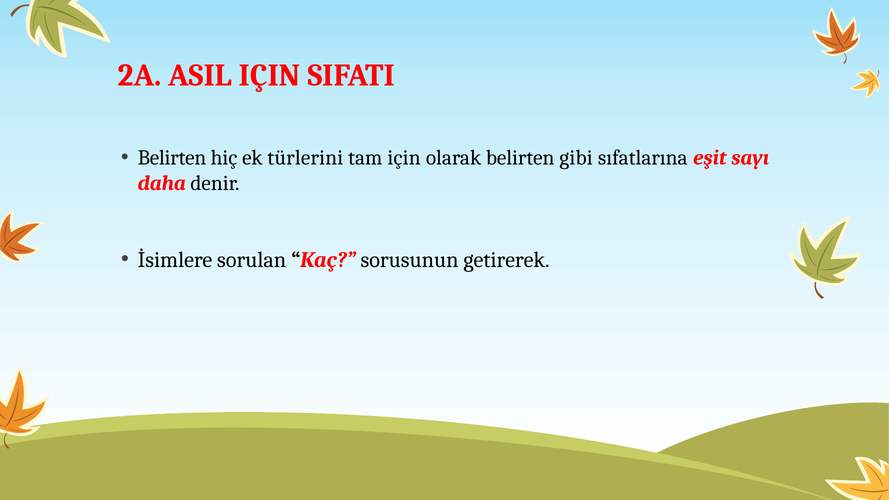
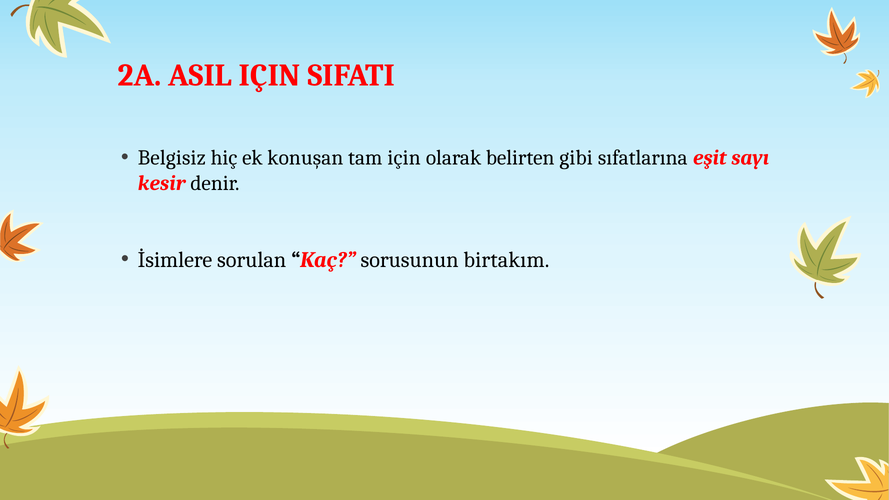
Belirten at (172, 158): Belirten -> Belgisiz
türlerini: türlerini -> konuşan
daha: daha -> kesir
getirerek: getirerek -> birtakım
